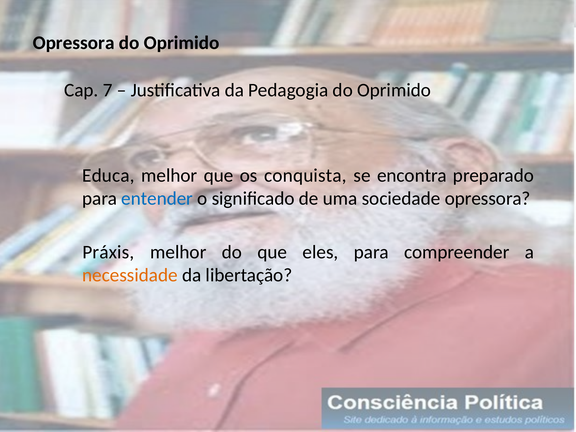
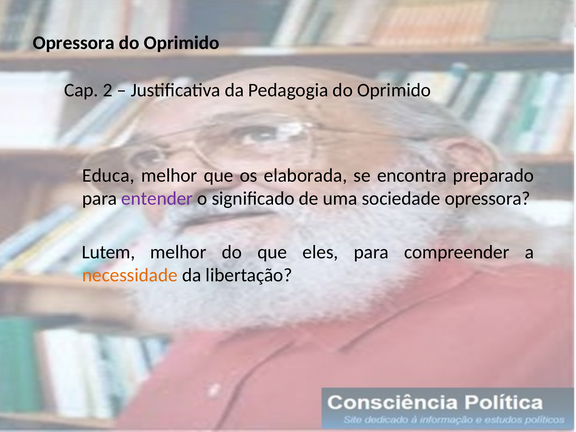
7: 7 -> 2
conquista: conquista -> elaborada
entender colour: blue -> purple
Práxis: Práxis -> Lutem
